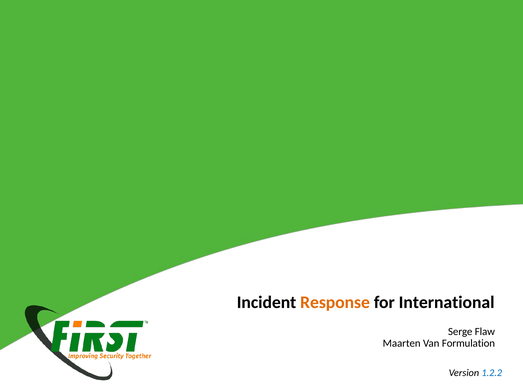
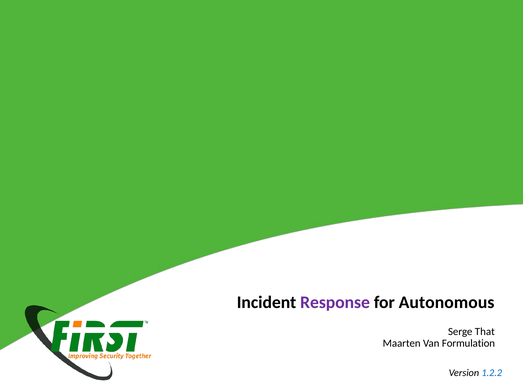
Response colour: orange -> purple
International: International -> Autonomous
Flaw: Flaw -> That
